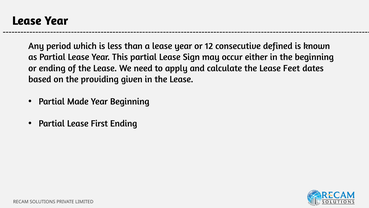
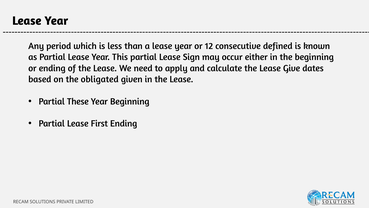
Feet: Feet -> Give
providing: providing -> obligated
Made: Made -> These
